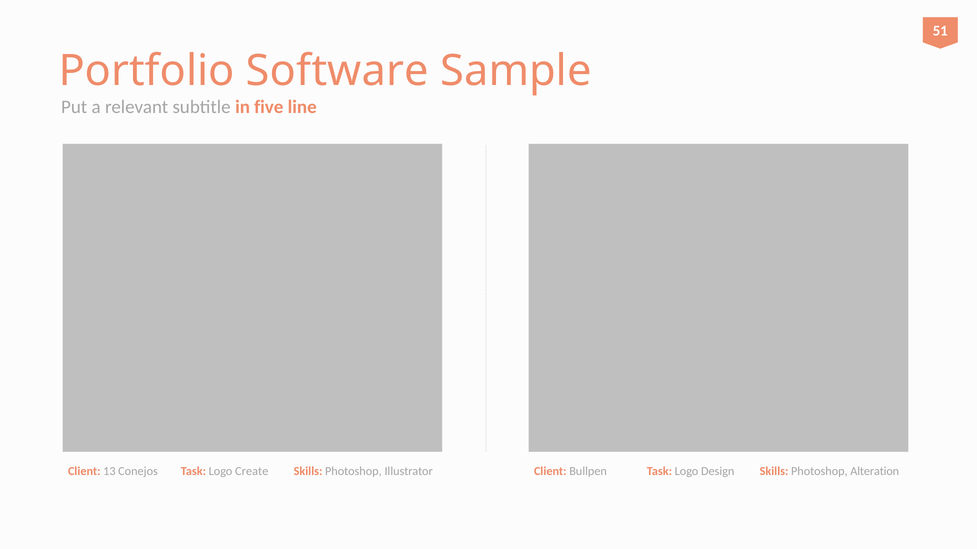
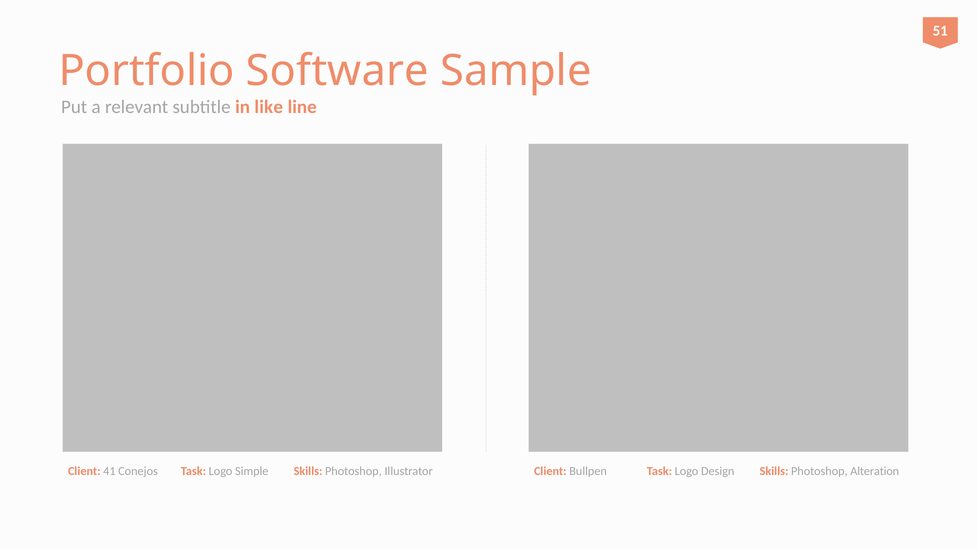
five: five -> like
13: 13 -> 41
Create: Create -> Simple
